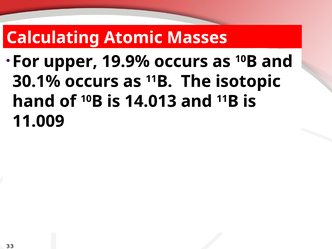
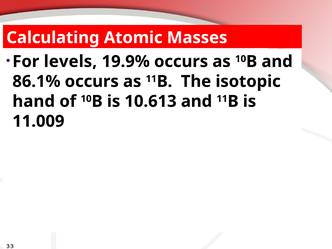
upper: upper -> levels
30.1%: 30.1% -> 86.1%
14.013: 14.013 -> 10.613
